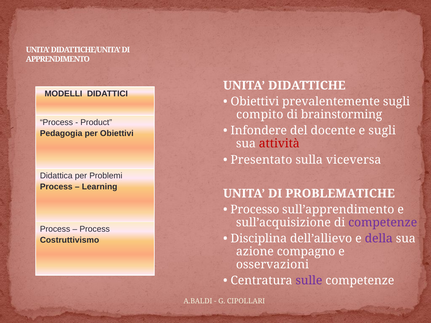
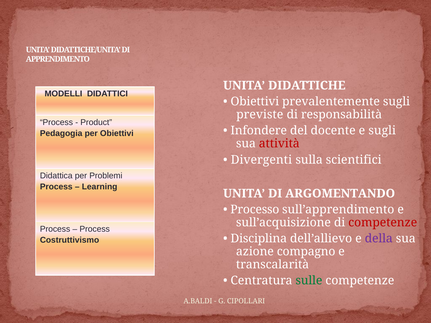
compito: compito -> previste
brainstorming: brainstorming -> responsabilità
Presentato: Presentato -> Divergenti
viceversa: viceversa -> scientifici
PROBLEMATICHE: PROBLEMATICHE -> ARGOMENTANDO
competenze at (383, 223) colour: purple -> red
osservazioni: osservazioni -> transcalarità
sulle colour: purple -> green
